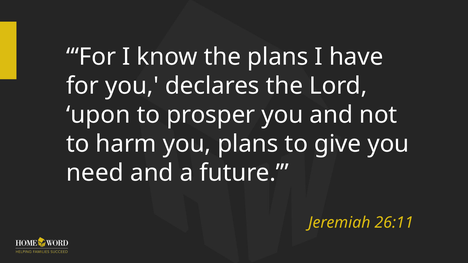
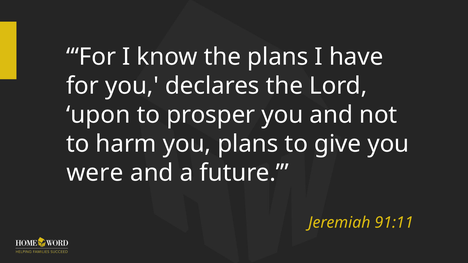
need: need -> were
26:11: 26:11 -> 91:11
